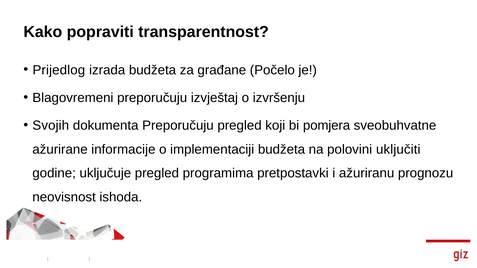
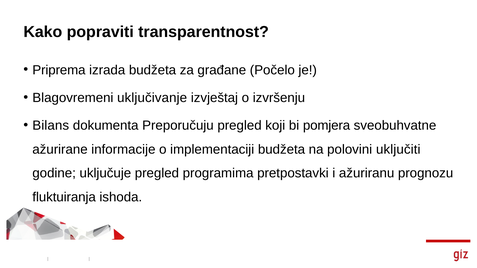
Prijedlog: Prijedlog -> Priprema
Blagovremeni preporučuju: preporučuju -> uključivanje
Svojih: Svojih -> Bilans
neovisnost: neovisnost -> fluktuiranja
